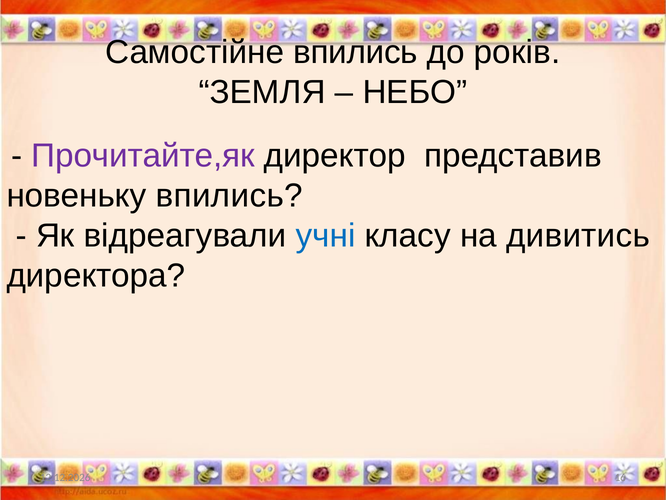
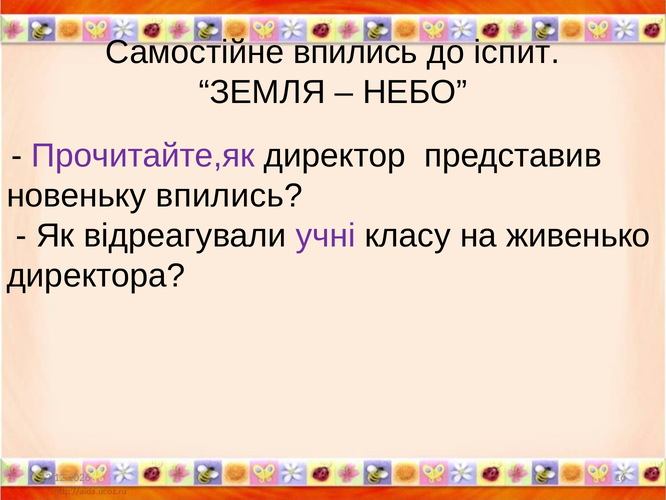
років: років -> іспит
учні colour: blue -> purple
дивитись: дивитись -> живенько
